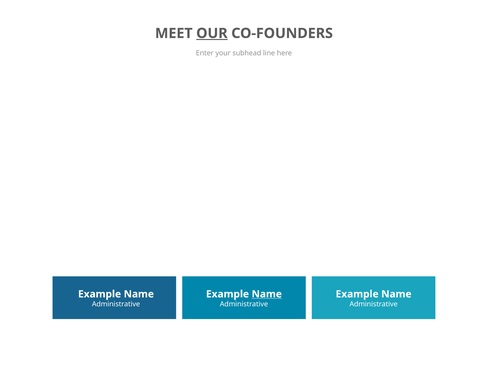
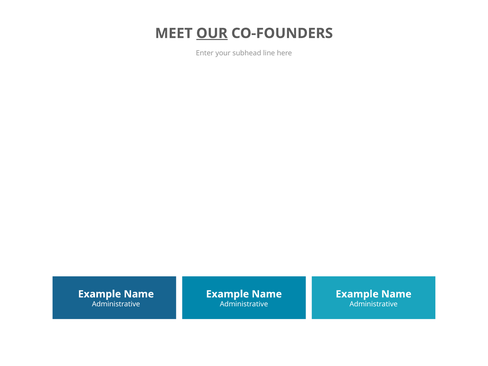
Name at (267, 294) underline: present -> none
